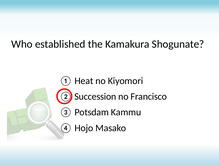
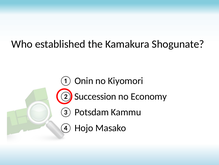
Heat: Heat -> Onin
Francisco: Francisco -> Economy
